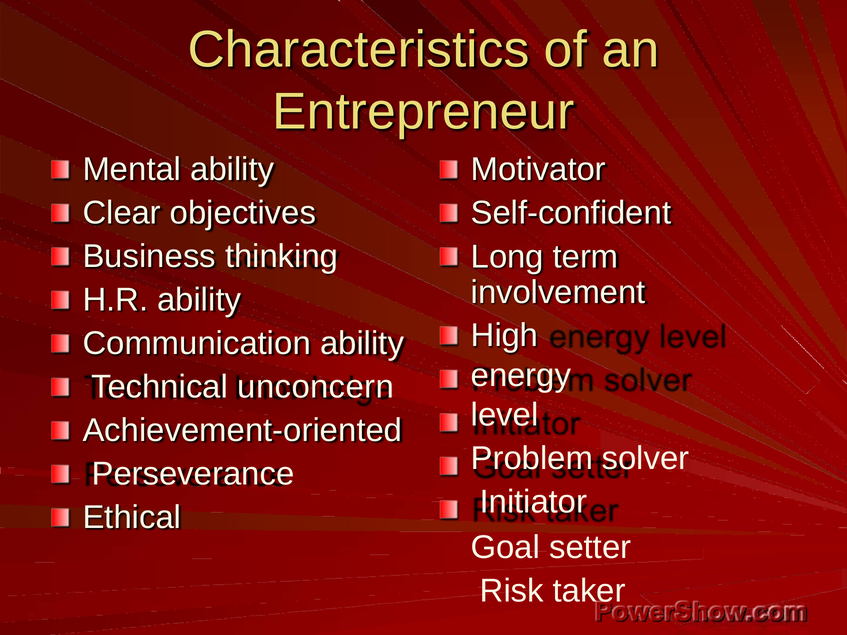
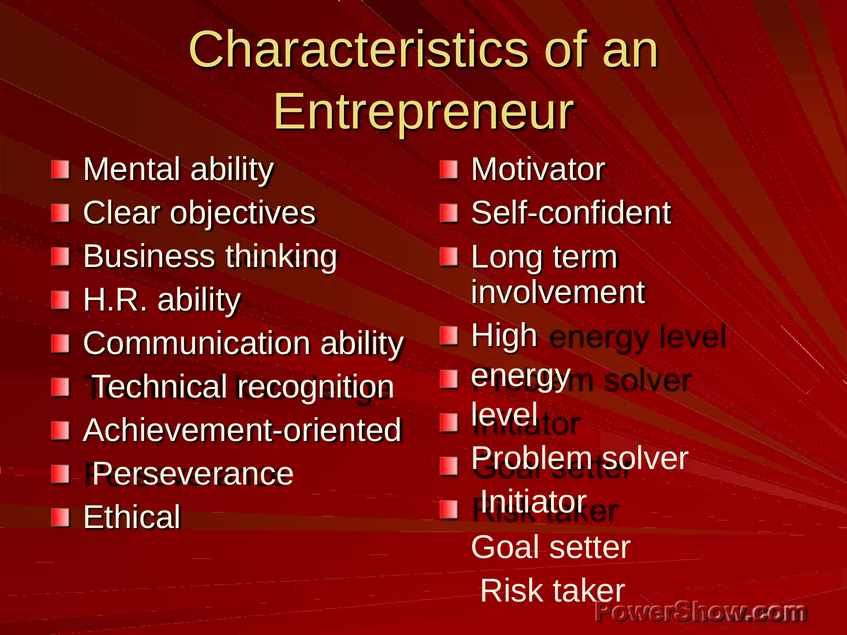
unconcern: unconcern -> recognition
